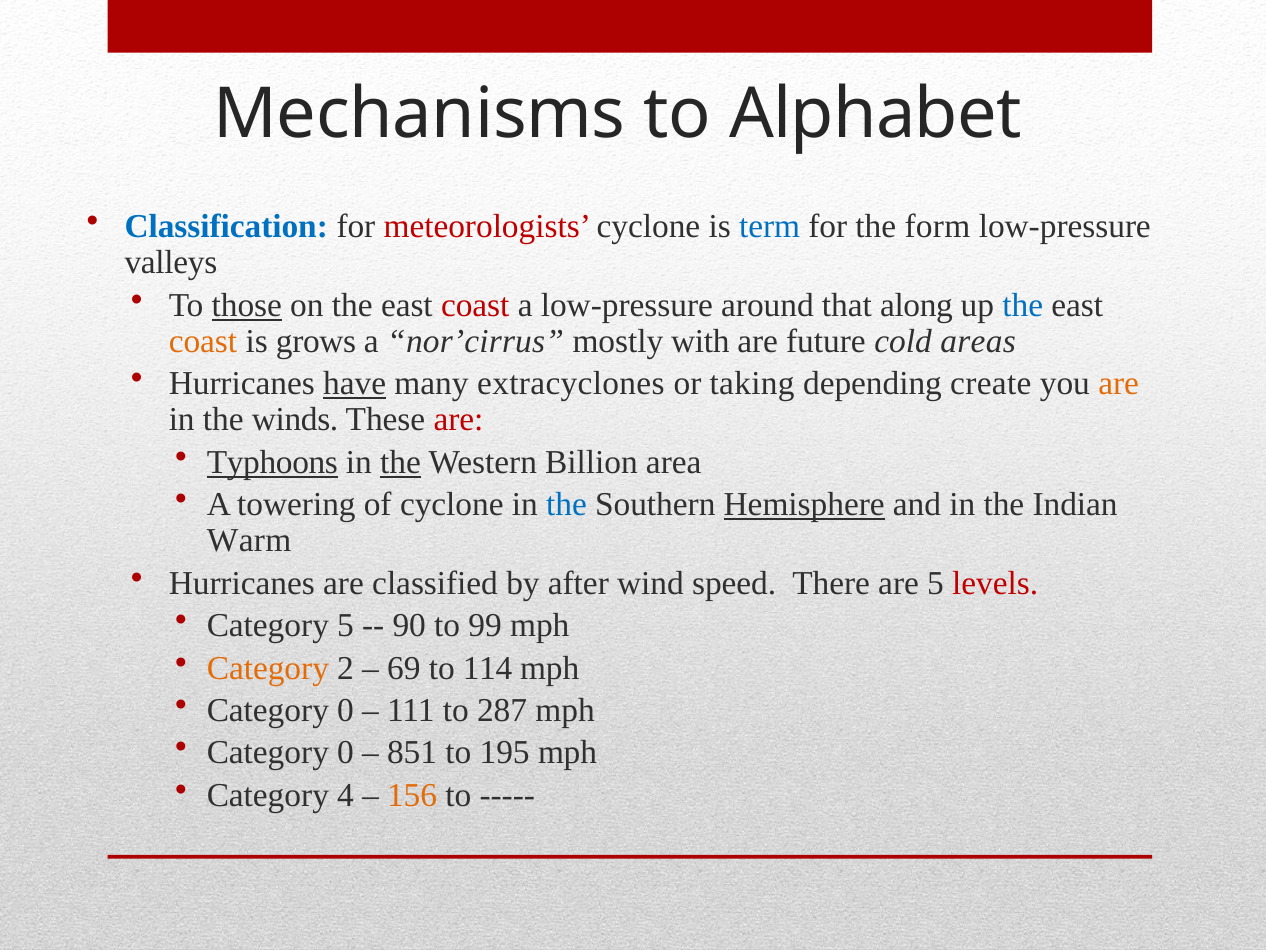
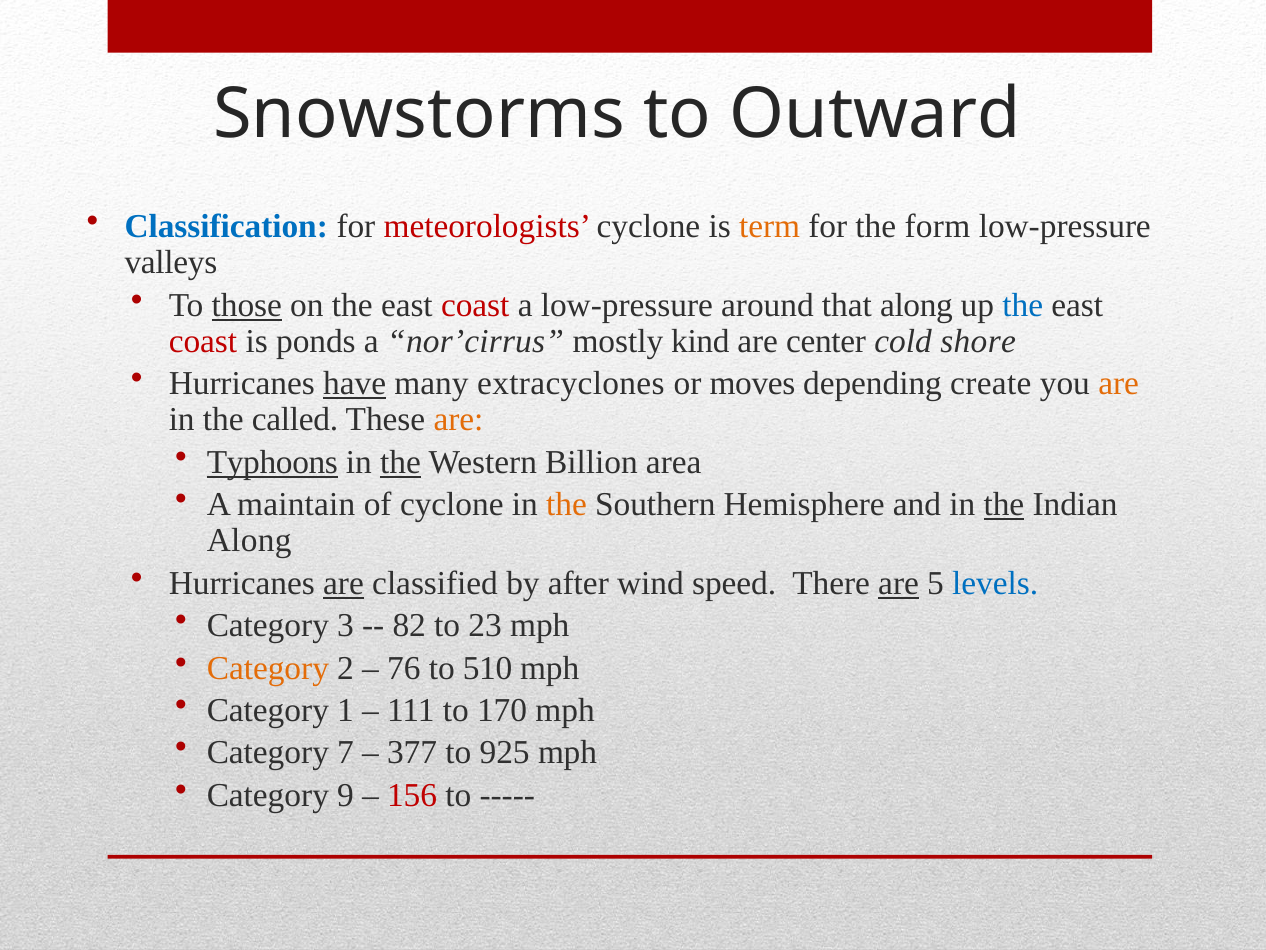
Mechanisms: Mechanisms -> Snowstorms
Alphabet: Alphabet -> Outward
term colour: blue -> orange
coast at (203, 341) colour: orange -> red
grows: grows -> ponds
with: with -> kind
future: future -> center
areas: areas -> shore
taking: taking -> moves
winds: winds -> called
are at (459, 420) colour: red -> orange
towering: towering -> maintain
the at (566, 504) colour: blue -> orange
Hemisphere underline: present -> none
the at (1004, 504) underline: none -> present
Warm at (249, 541): Warm -> Along
are at (344, 583) underline: none -> present
are at (899, 583) underline: none -> present
levels colour: red -> blue
Category 5: 5 -> 3
90: 90 -> 82
99: 99 -> 23
69: 69 -> 76
114: 114 -> 510
0 at (345, 710): 0 -> 1
287: 287 -> 170
0 at (345, 752): 0 -> 7
851: 851 -> 377
195: 195 -> 925
4: 4 -> 9
156 colour: orange -> red
